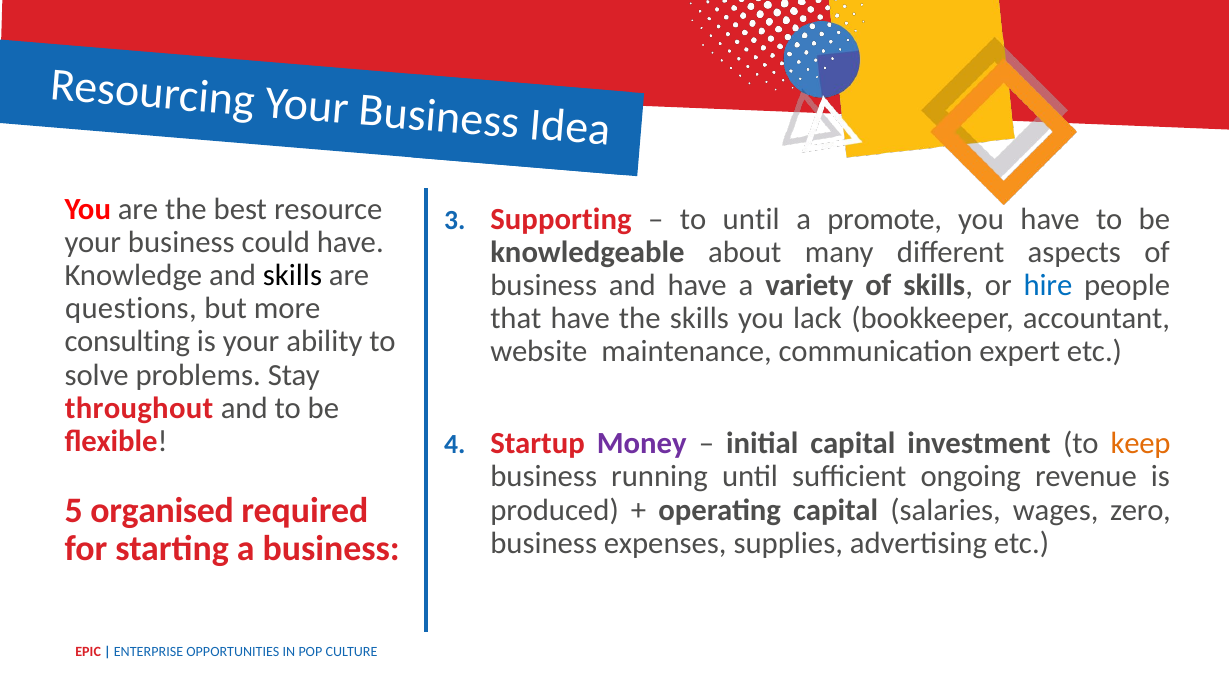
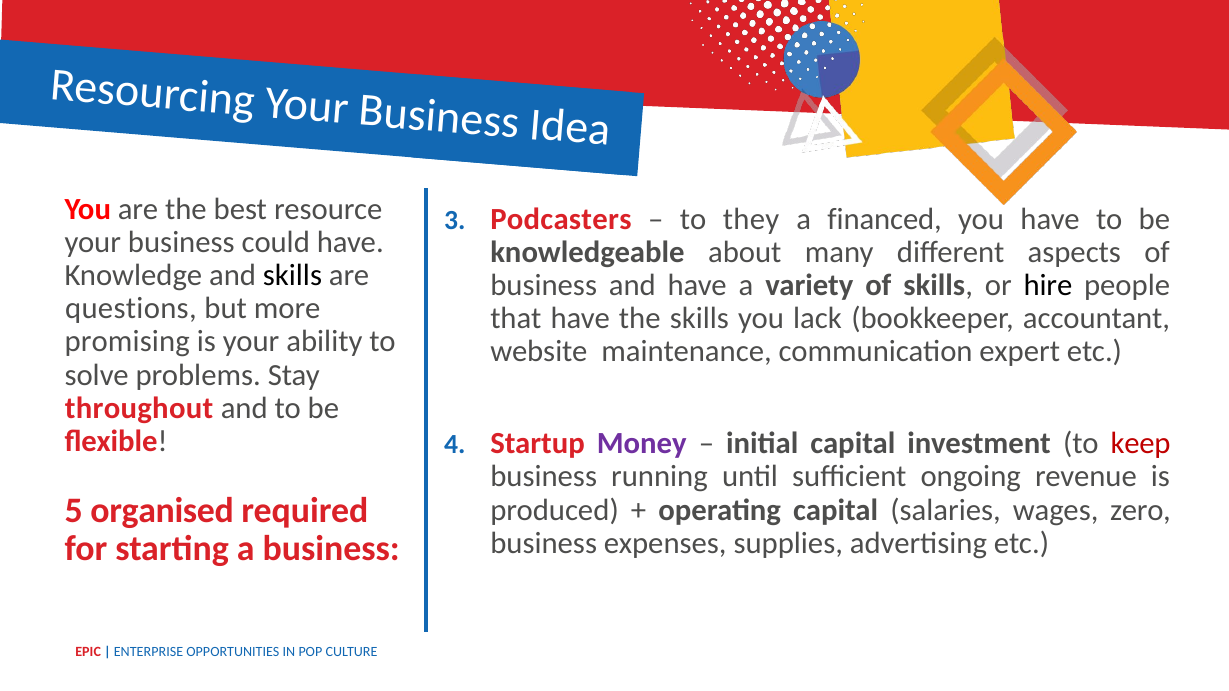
Supporting: Supporting -> Podcasters
to until: until -> they
promote: promote -> financed
hire colour: blue -> black
consulting: consulting -> promising
keep colour: orange -> red
